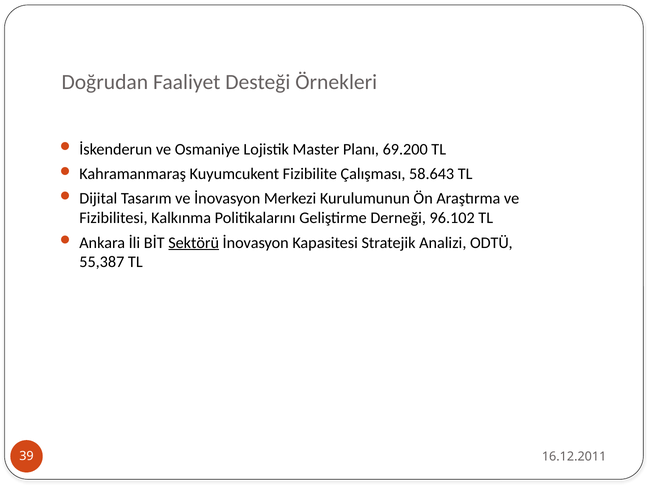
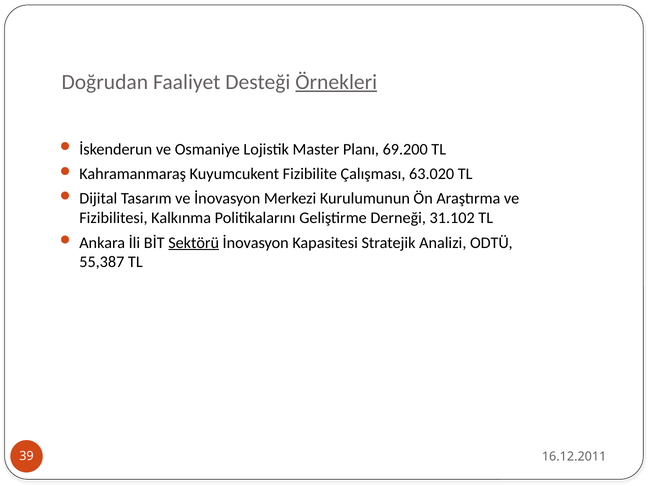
Örnekleri underline: none -> present
58.643: 58.643 -> 63.020
96.102: 96.102 -> 31.102
